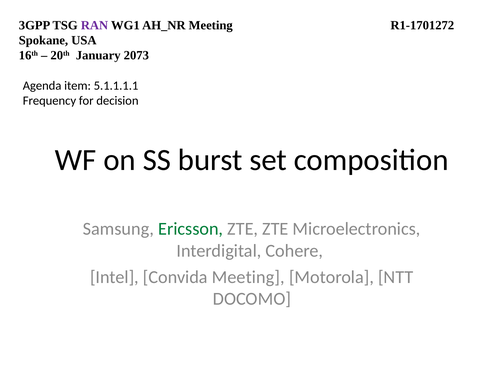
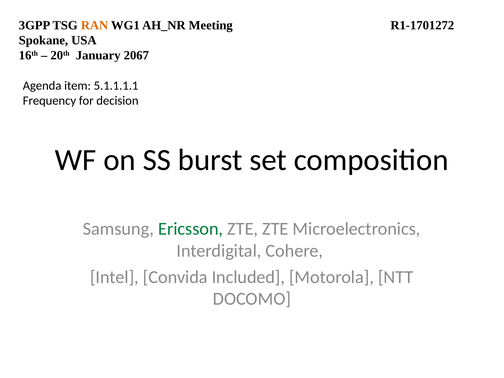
RAN colour: purple -> orange
2073: 2073 -> 2067
Convida Meeting: Meeting -> Included
